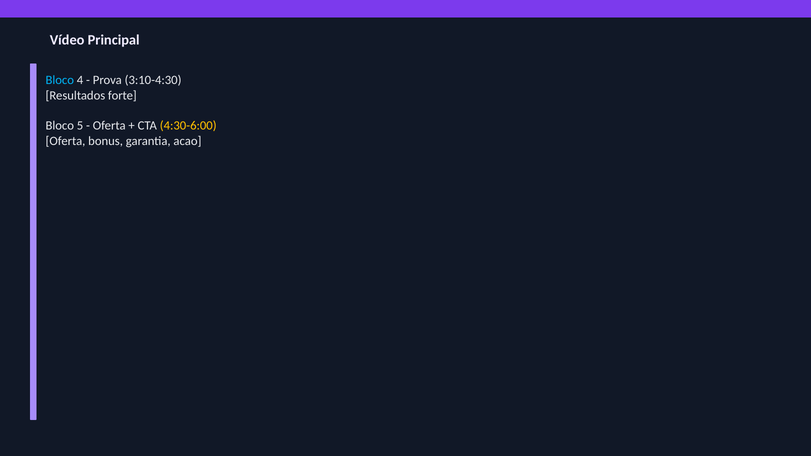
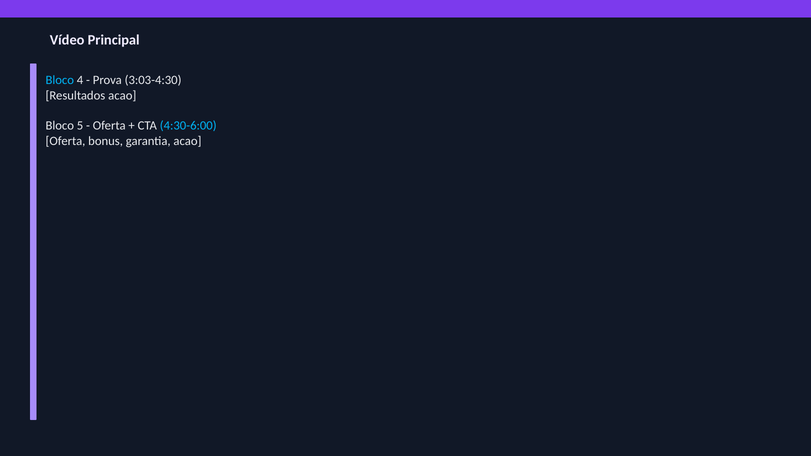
3:10-4:30: 3:10-4:30 -> 3:03-4:30
Resultados forte: forte -> acao
4:30-6:00 colour: yellow -> light blue
